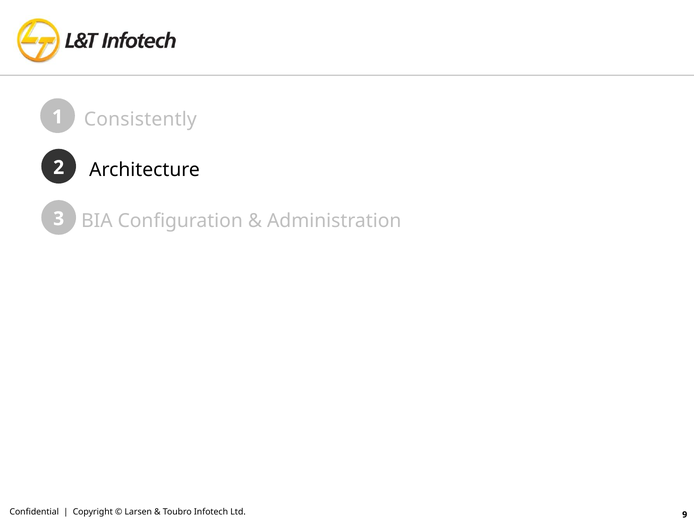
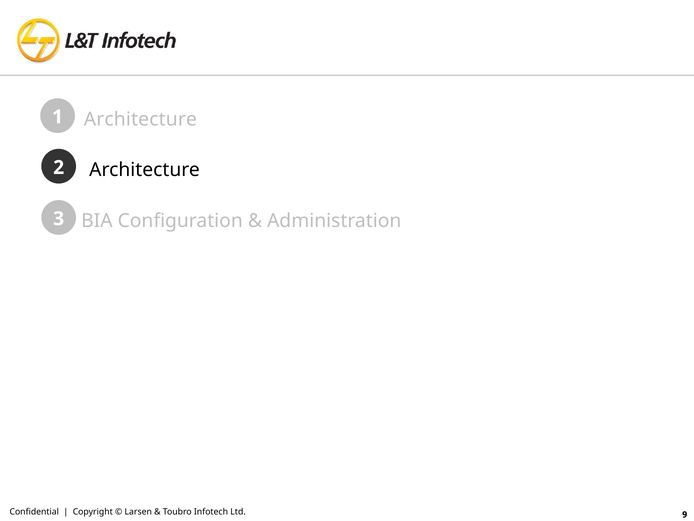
Consistently at (140, 119): Consistently -> Architecture
